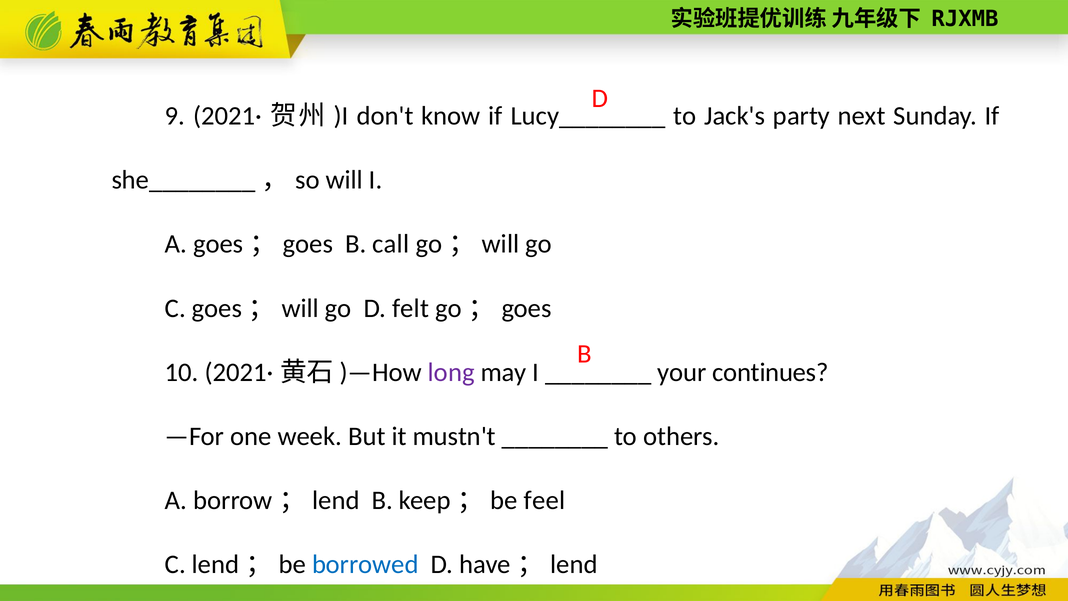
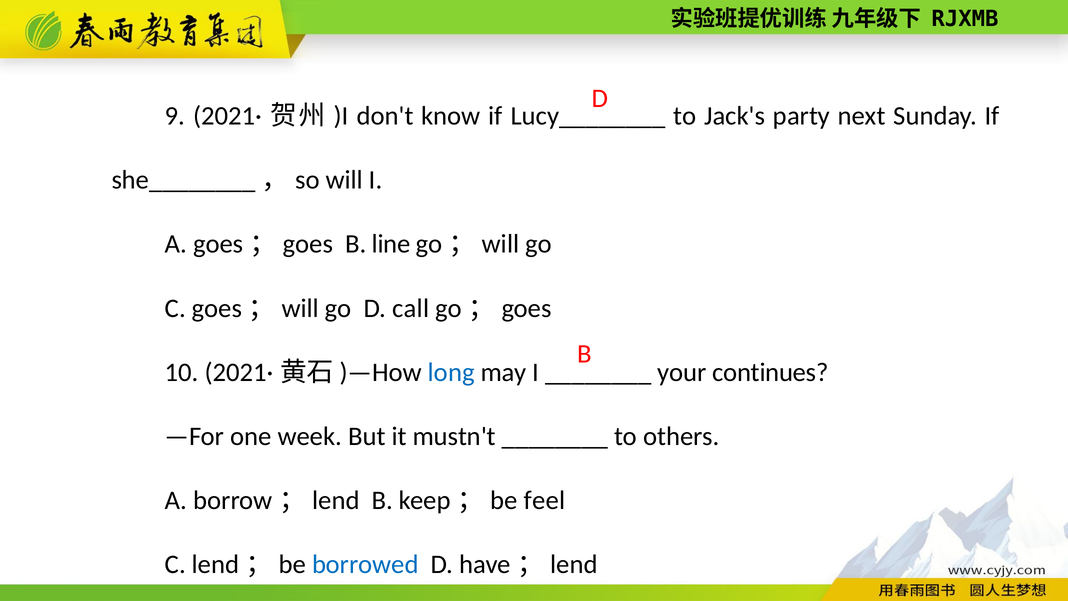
call: call -> line
felt: felt -> call
long colour: purple -> blue
